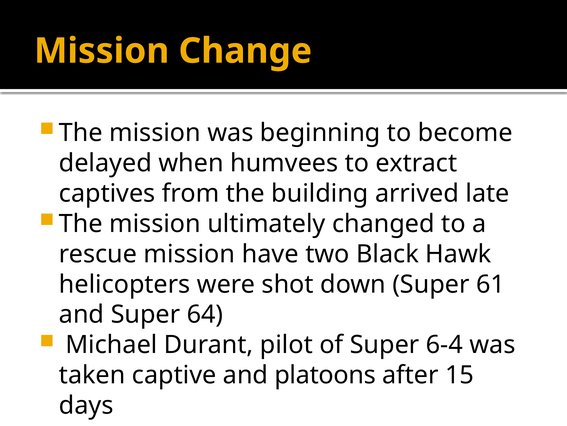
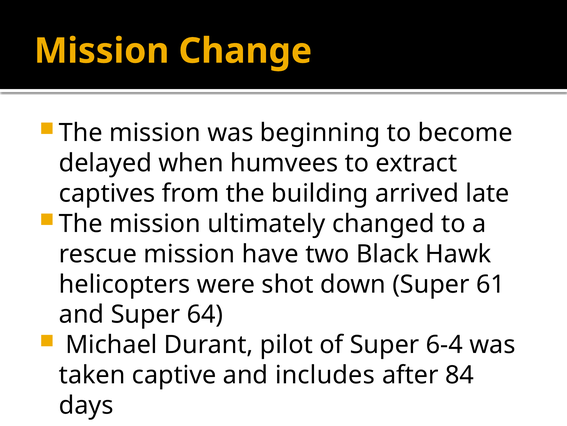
platoons: platoons -> includes
15: 15 -> 84
